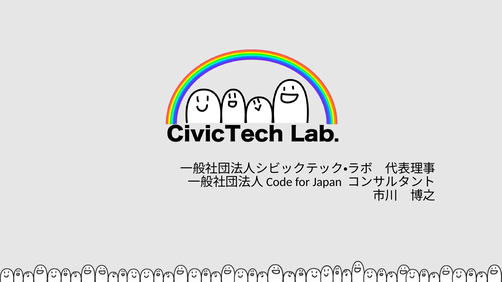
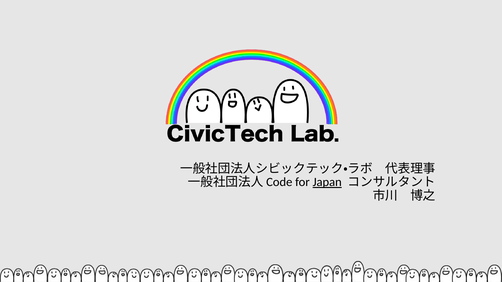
Japan underline: none -> present
